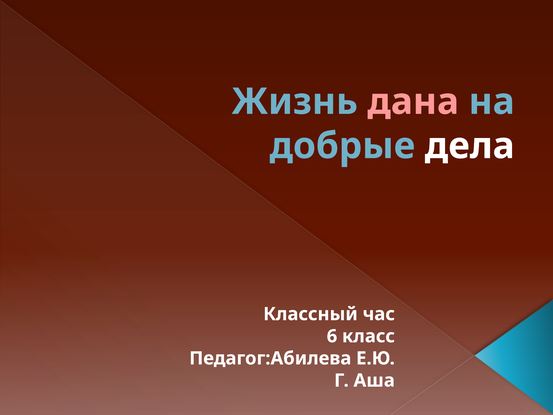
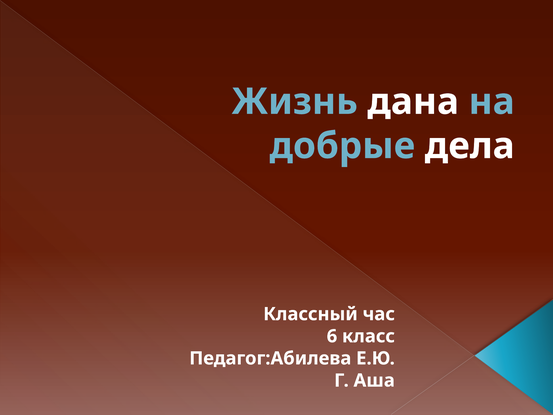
дана colour: pink -> white
